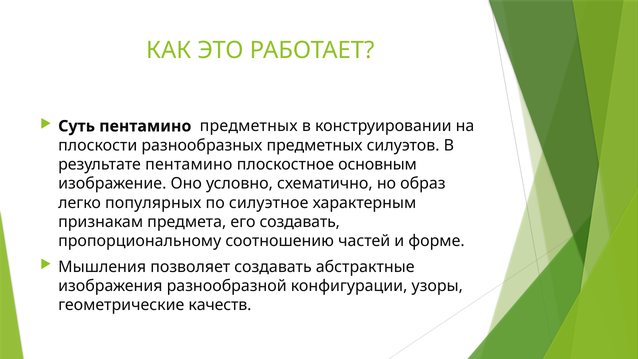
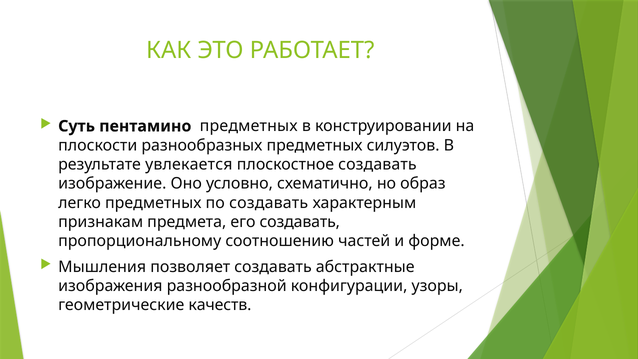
результате пентамино: пентамино -> увлекается
плоскостное основным: основным -> создавать
легко популярных: популярных -> предметных
по силуэтное: силуэтное -> создавать
